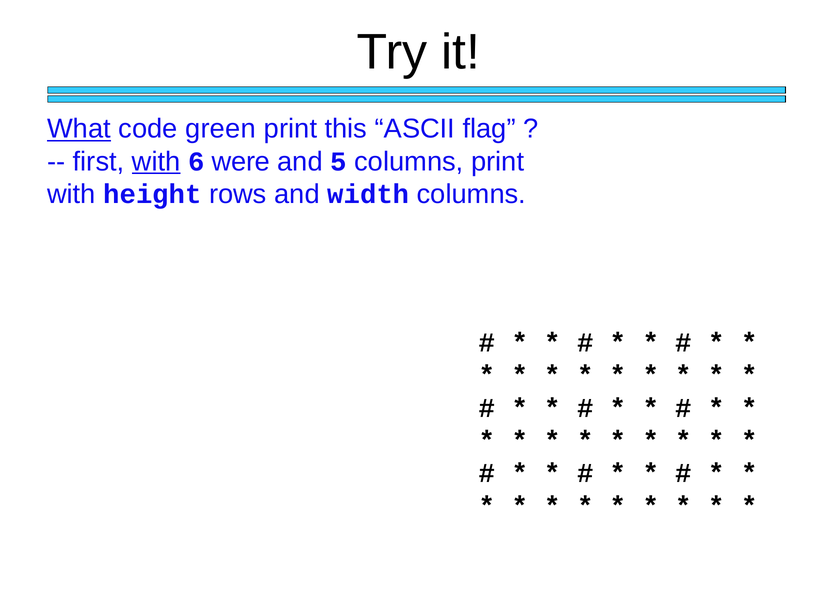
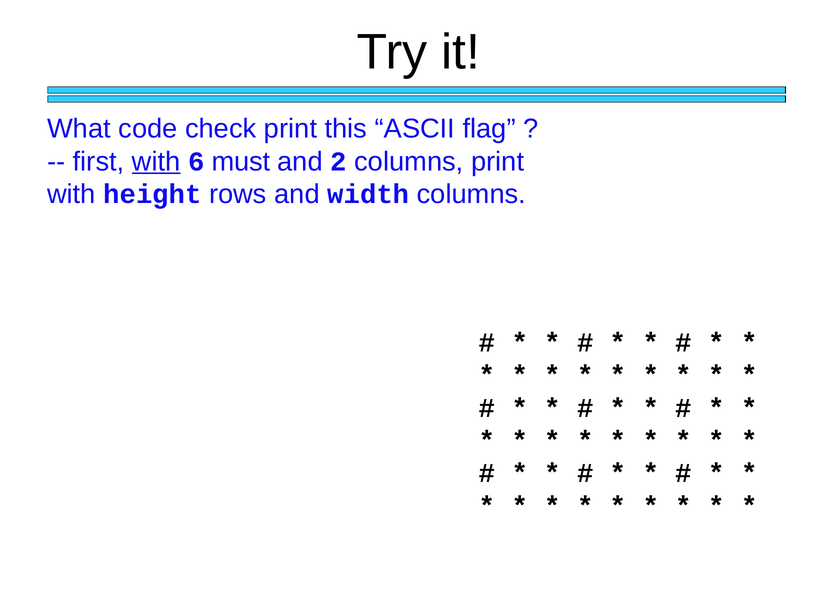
What underline: present -> none
green: green -> check
were: were -> must
5: 5 -> 2
